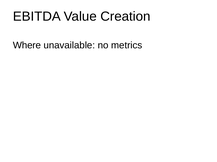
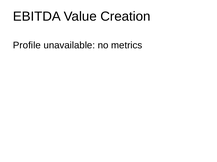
Where: Where -> Profile
